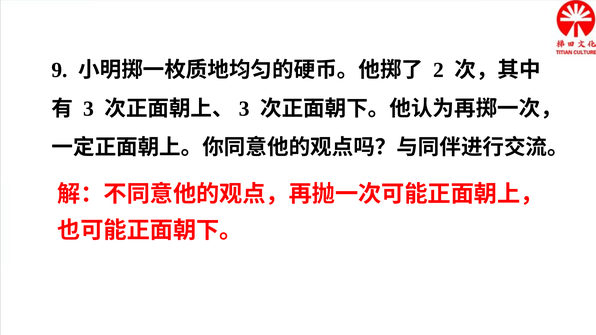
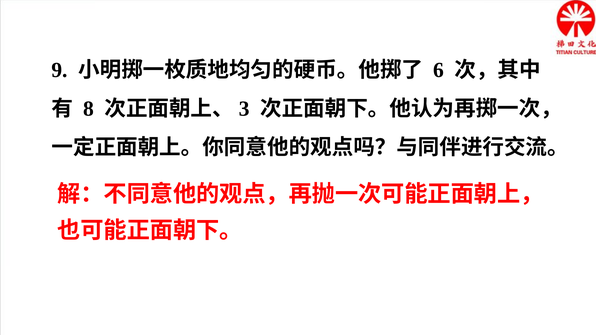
2: 2 -> 6
3: 3 -> 8
